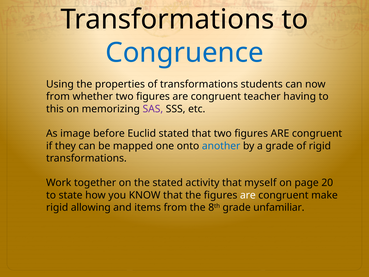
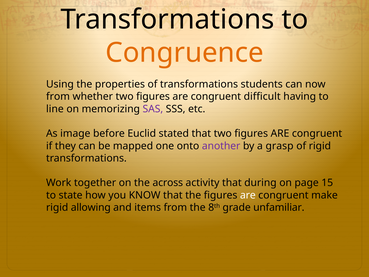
Congruence colour: blue -> orange
teacher: teacher -> difficult
this: this -> line
another colour: blue -> purple
a grade: grade -> grasp
the stated: stated -> across
myself: myself -> during
20: 20 -> 15
